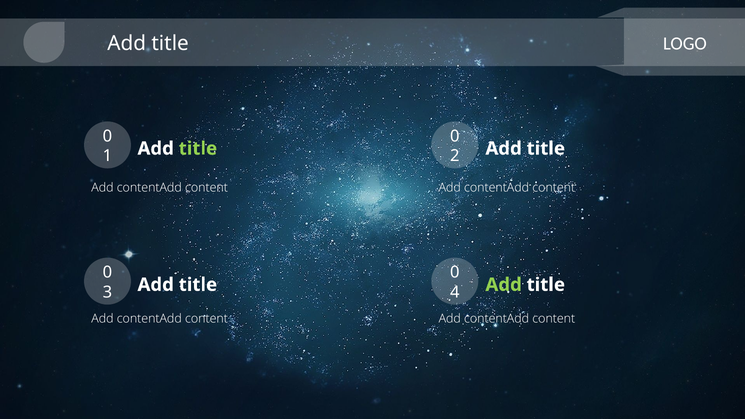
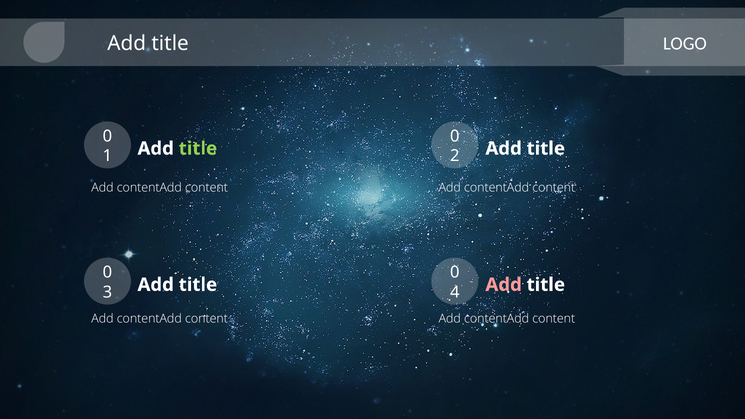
Add at (504, 285) colour: light green -> pink
